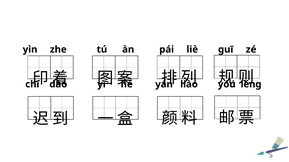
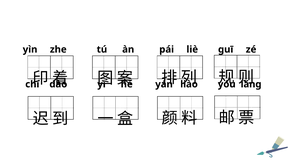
lěng: lěng -> lǎng
